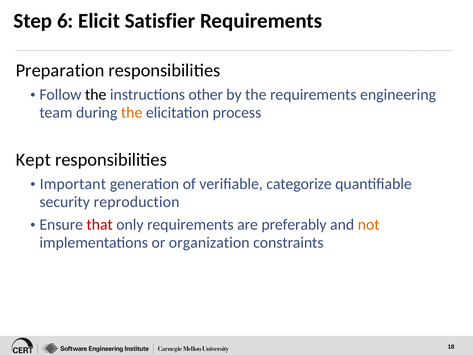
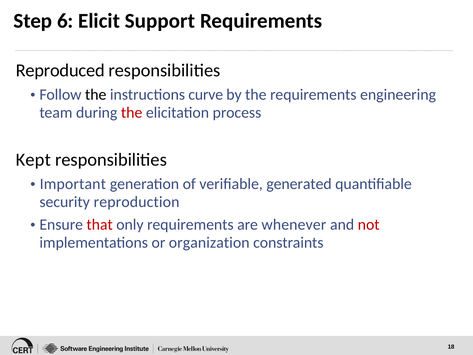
Satisfier: Satisfier -> Support
Preparation: Preparation -> Reproduced
other: other -> curve
the at (132, 113) colour: orange -> red
categorize: categorize -> generated
preferably: preferably -> whenever
not colour: orange -> red
